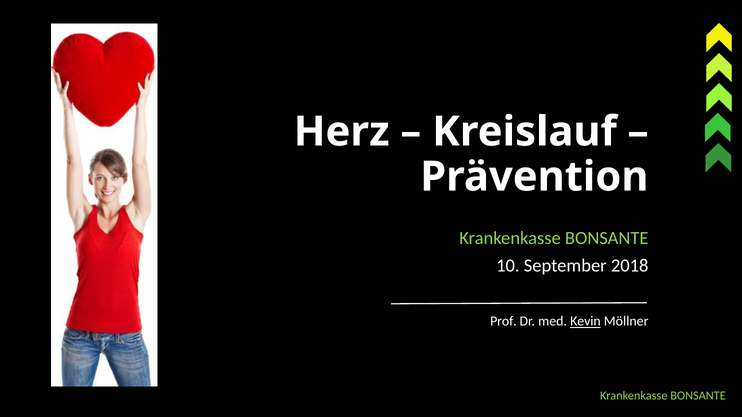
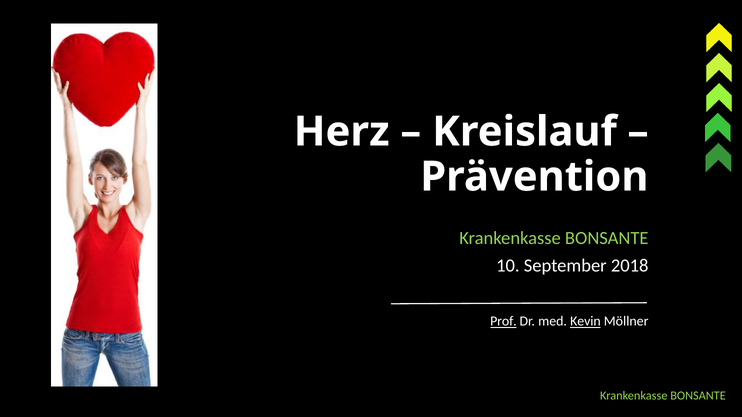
Prof underline: none -> present
